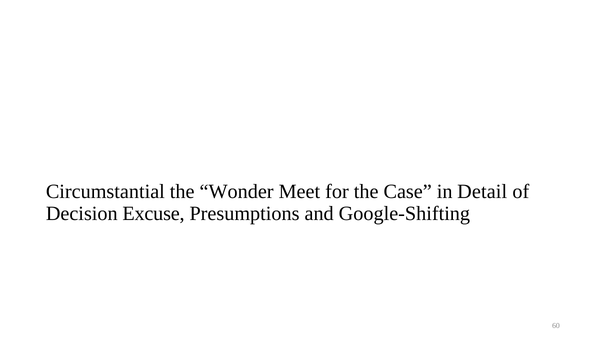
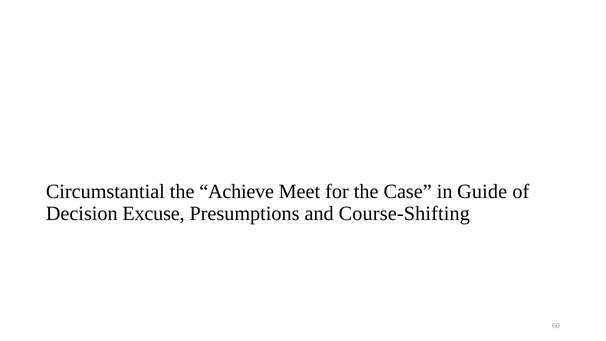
Wonder: Wonder -> Achieve
Detail: Detail -> Guide
Google-Shifting: Google-Shifting -> Course-Shifting
